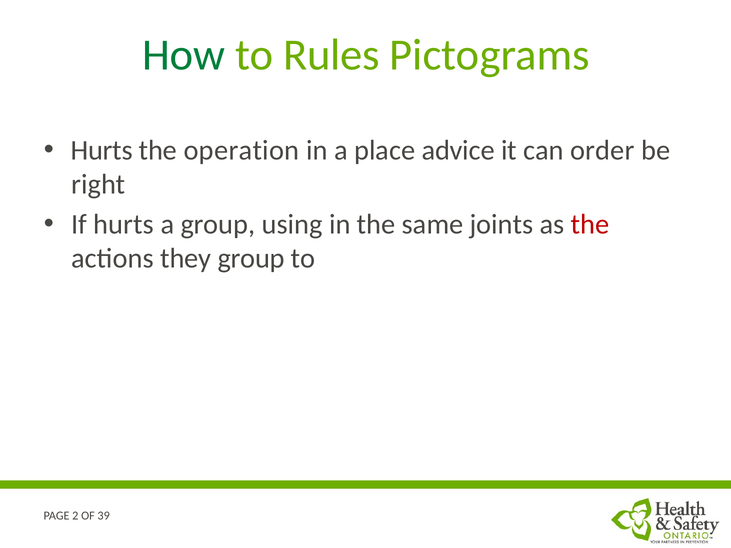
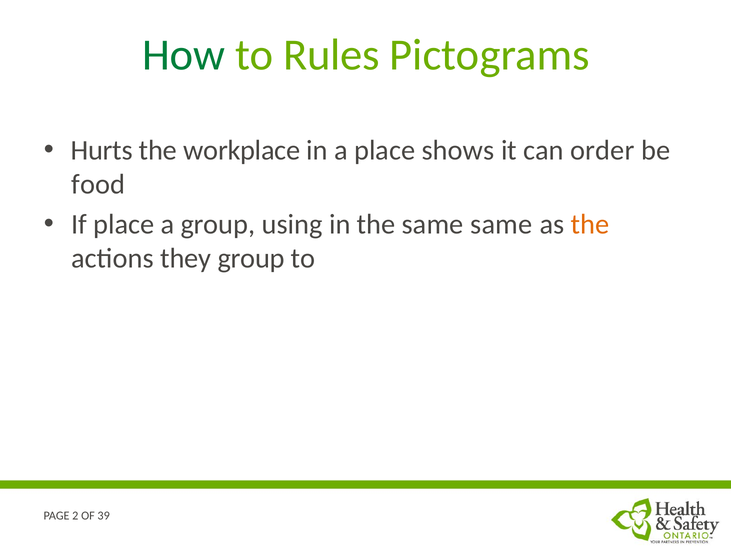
operation: operation -> workplace
advice: advice -> shows
right: right -> food
If hurts: hurts -> place
same joints: joints -> same
the at (590, 224) colour: red -> orange
